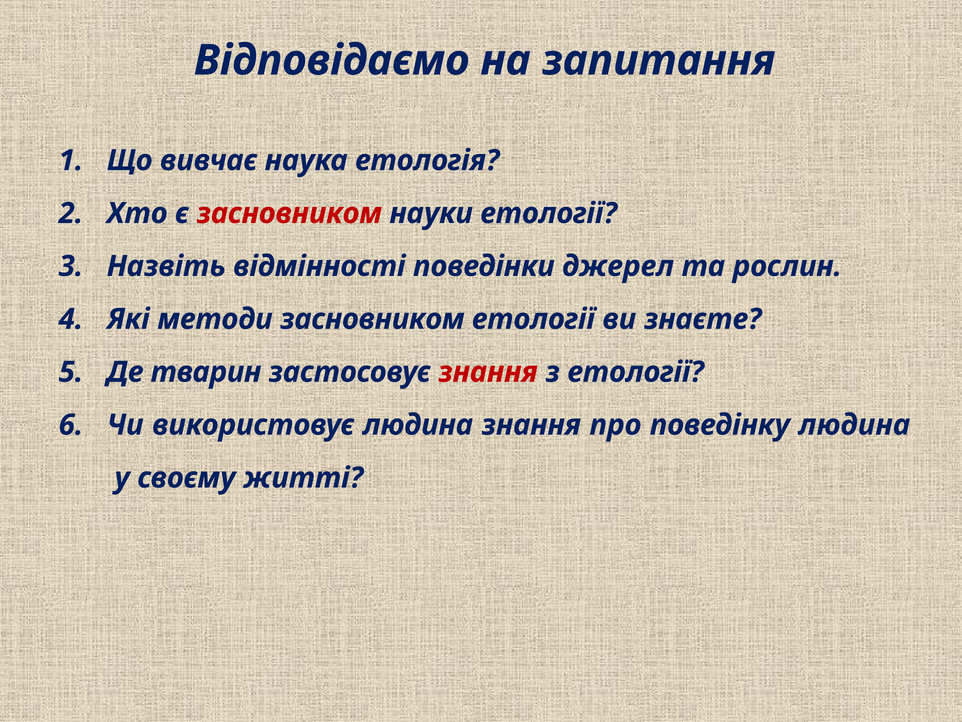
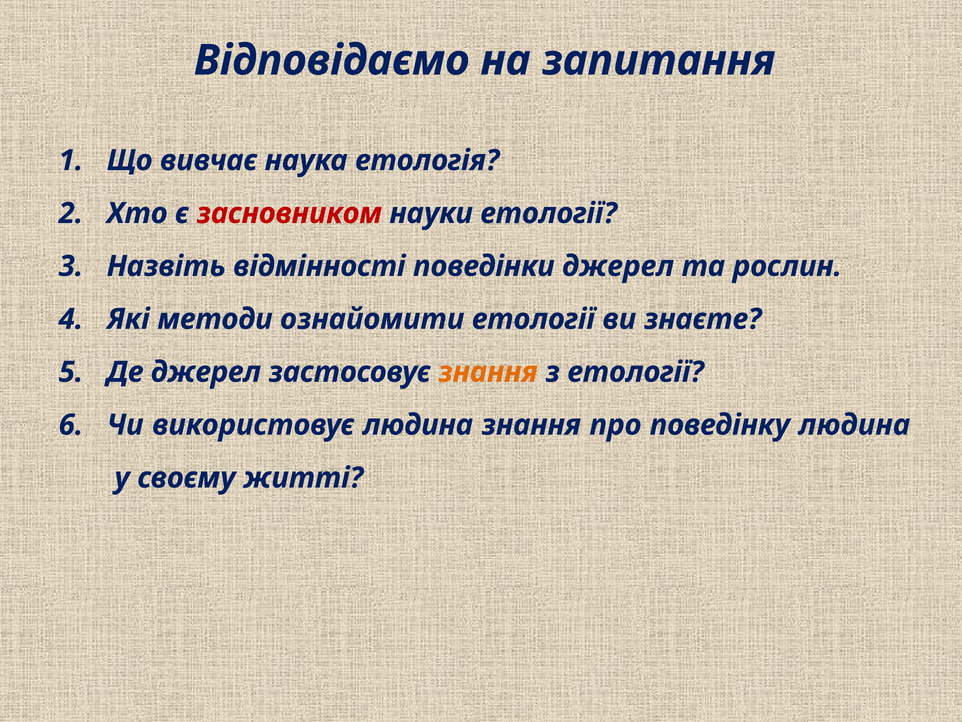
методи засновником: засновником -> ознайомити
Де тварин: тварин -> джерел
знання at (488, 372) colour: red -> orange
